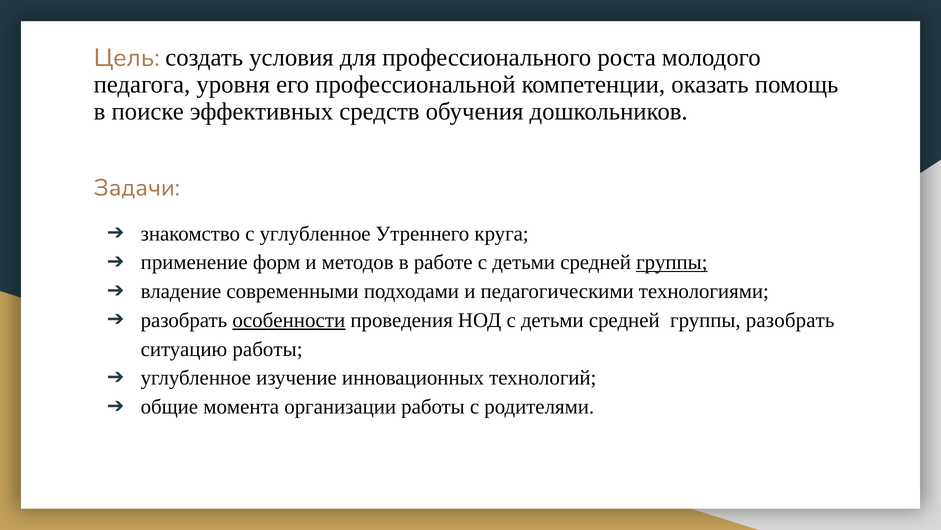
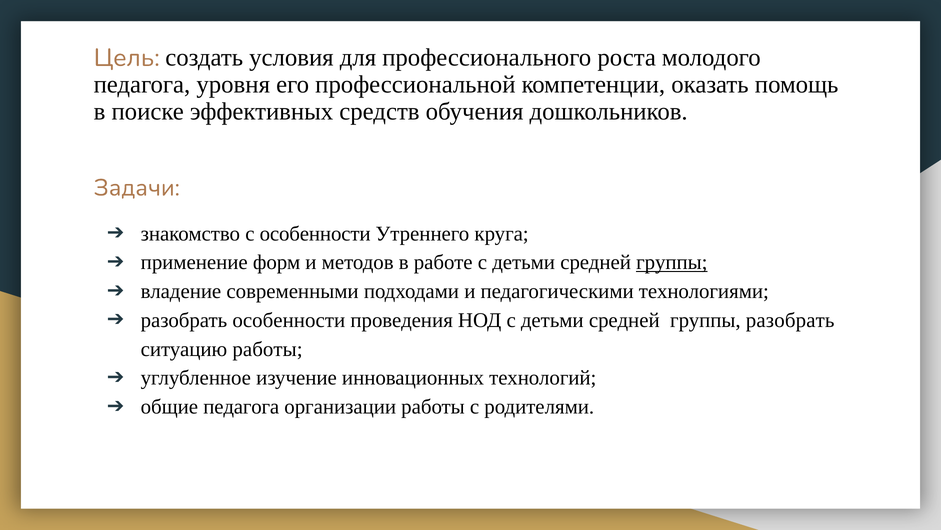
с углубленное: углубленное -> особенности
особенности at (289, 320) underline: present -> none
общие момента: момента -> педагога
